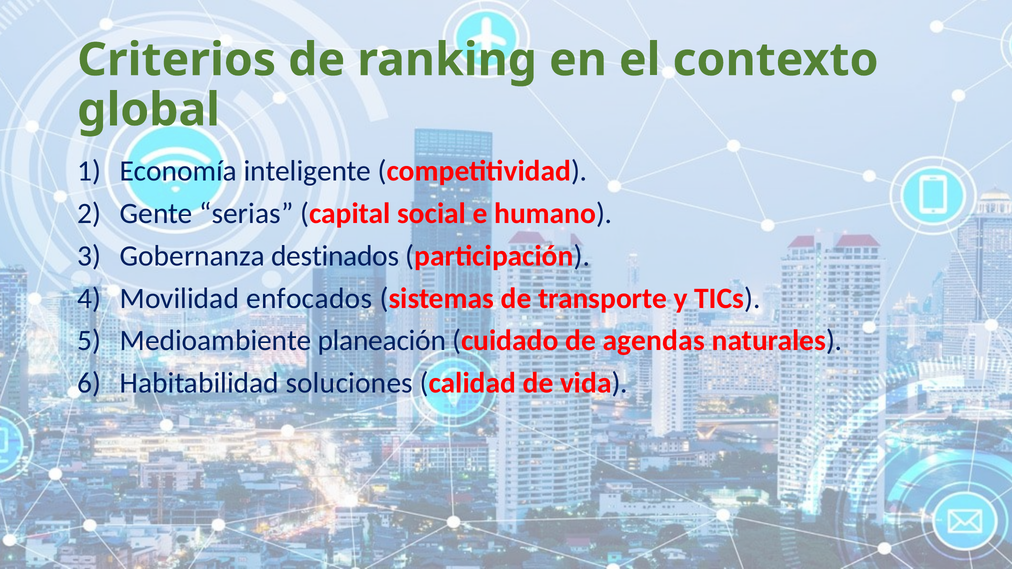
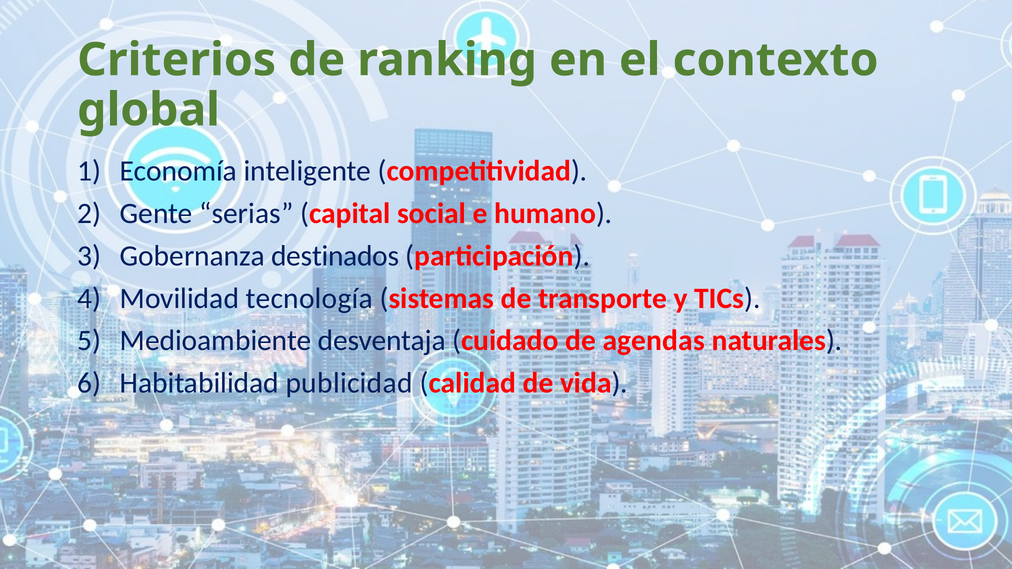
enfocados: enfocados -> tecnología
planeación: planeación -> desventaja
soluciones: soluciones -> publicidad
